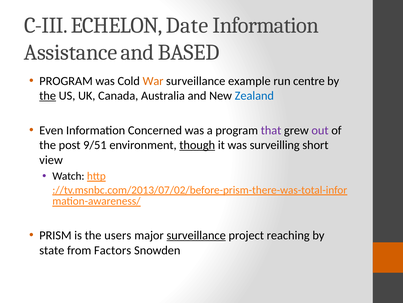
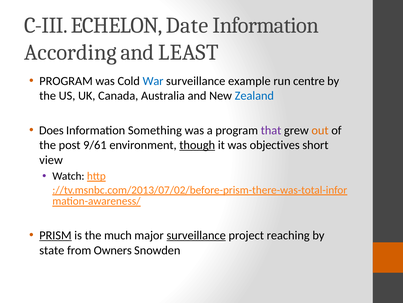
Assistance: Assistance -> According
BASED: BASED -> LEAST
War colour: orange -> blue
the at (48, 96) underline: present -> none
Even: Even -> Does
Concerned: Concerned -> Something
out colour: purple -> orange
9/51: 9/51 -> 9/61
surveilling: surveilling -> objectives
PRISM underline: none -> present
users: users -> much
Factors: Factors -> Owners
